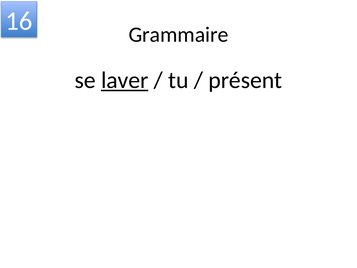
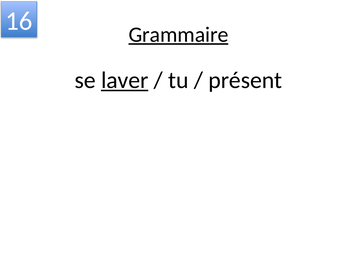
Grammaire underline: none -> present
